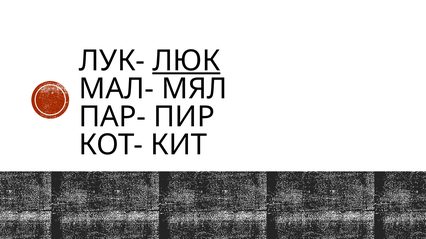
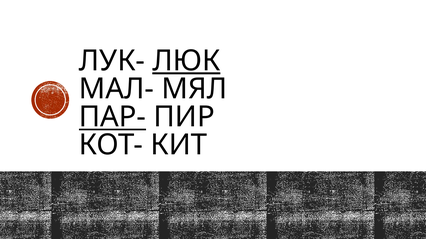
ПАР- underline: none -> present
